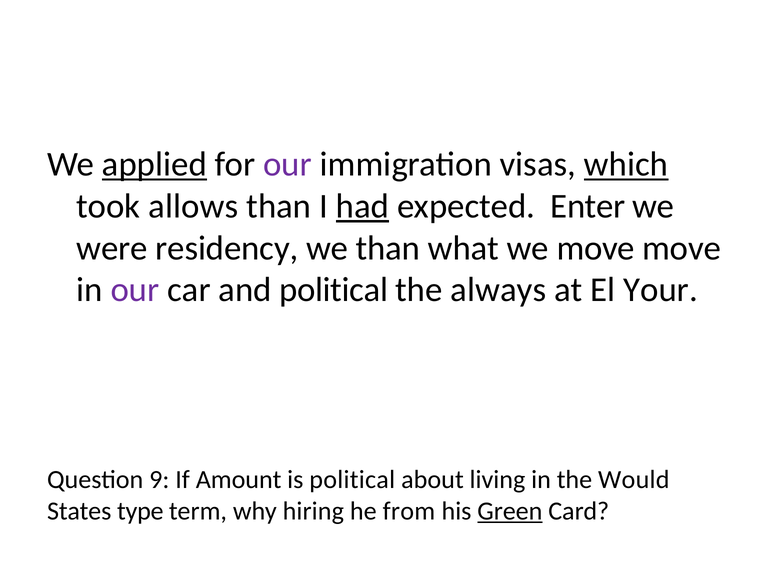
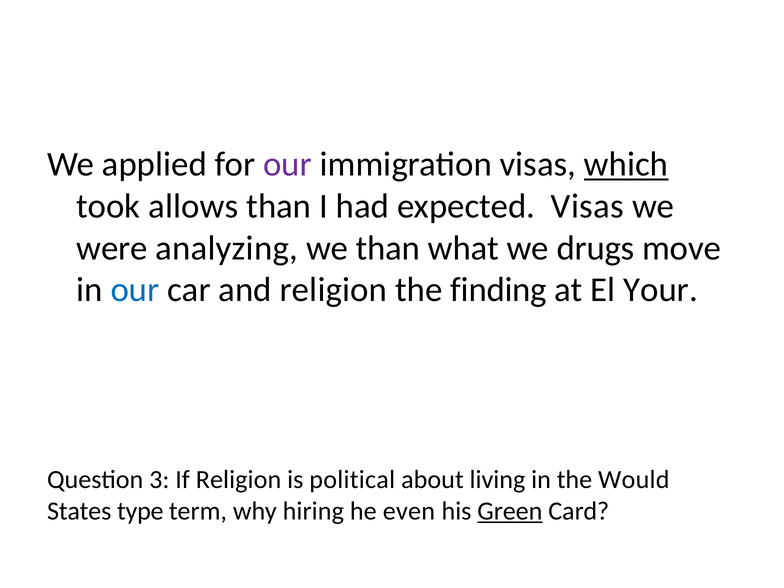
applied underline: present -> none
had underline: present -> none
expected Enter: Enter -> Visas
residency: residency -> analyzing
we move: move -> drugs
our at (135, 290) colour: purple -> blue
and political: political -> religion
always: always -> finding
9: 9 -> 3
If Amount: Amount -> Religion
from: from -> even
